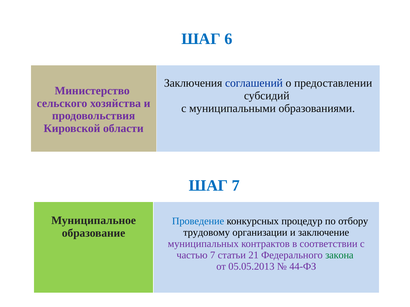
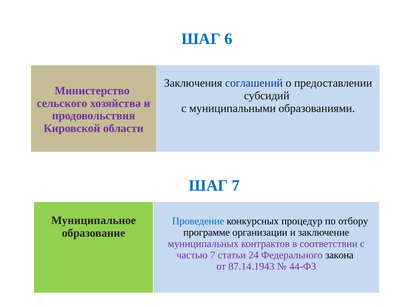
трудовому: трудовому -> программе
21: 21 -> 24
закона colour: green -> black
05.05.2013: 05.05.2013 -> 87.14.1943
